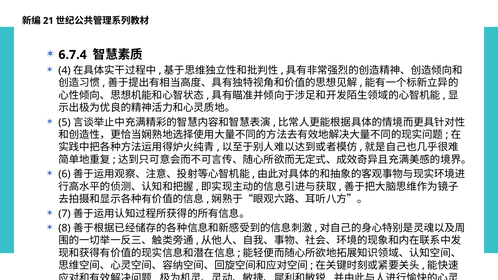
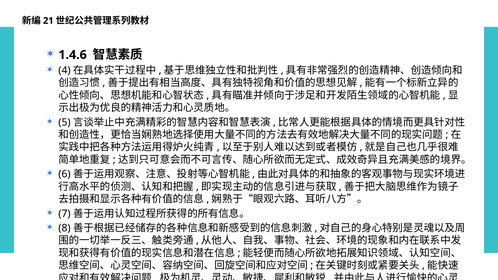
6.7.4: 6.7.4 -> 1.4.6
